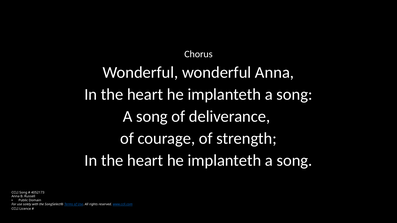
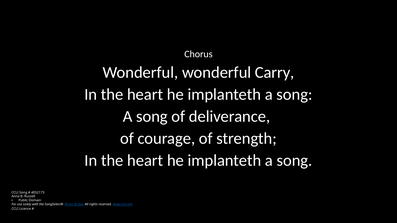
wonderful Anna: Anna -> Carry
